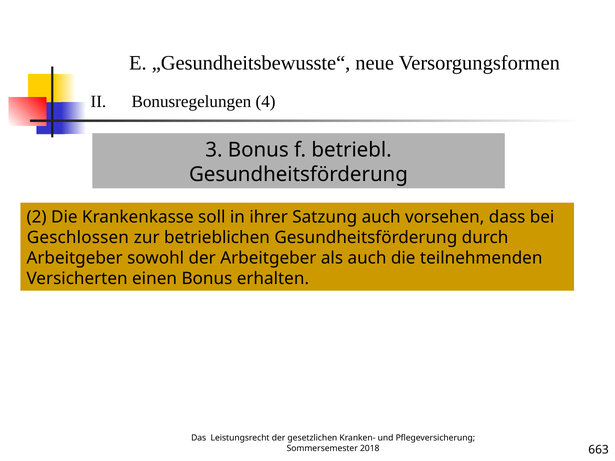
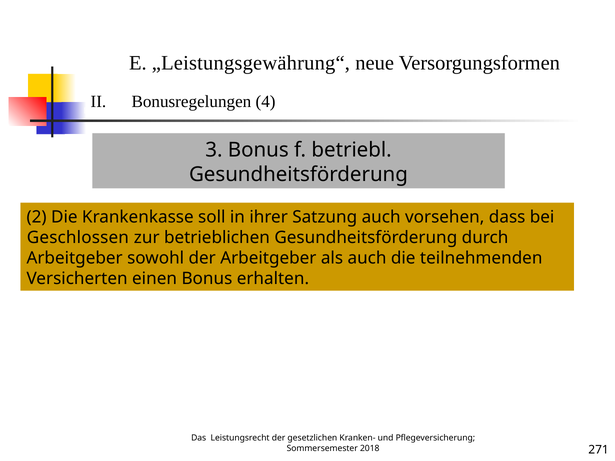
„Gesundheitsbewusste“: „Gesundheitsbewusste“ -> „Leistungsgewährung“
663: 663 -> 271
